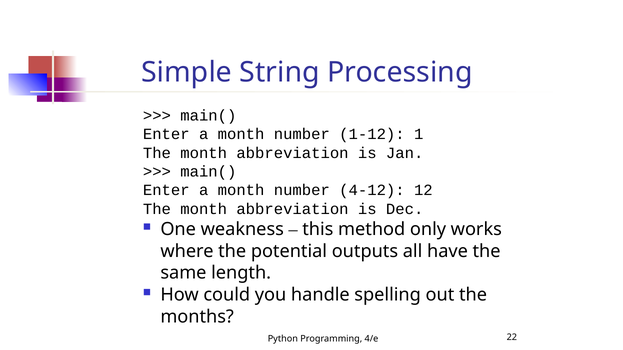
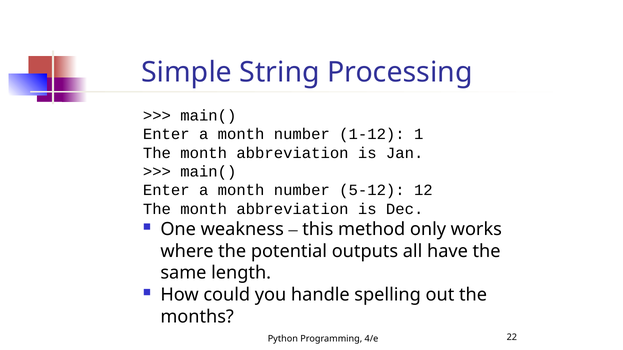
4-12: 4-12 -> 5-12
